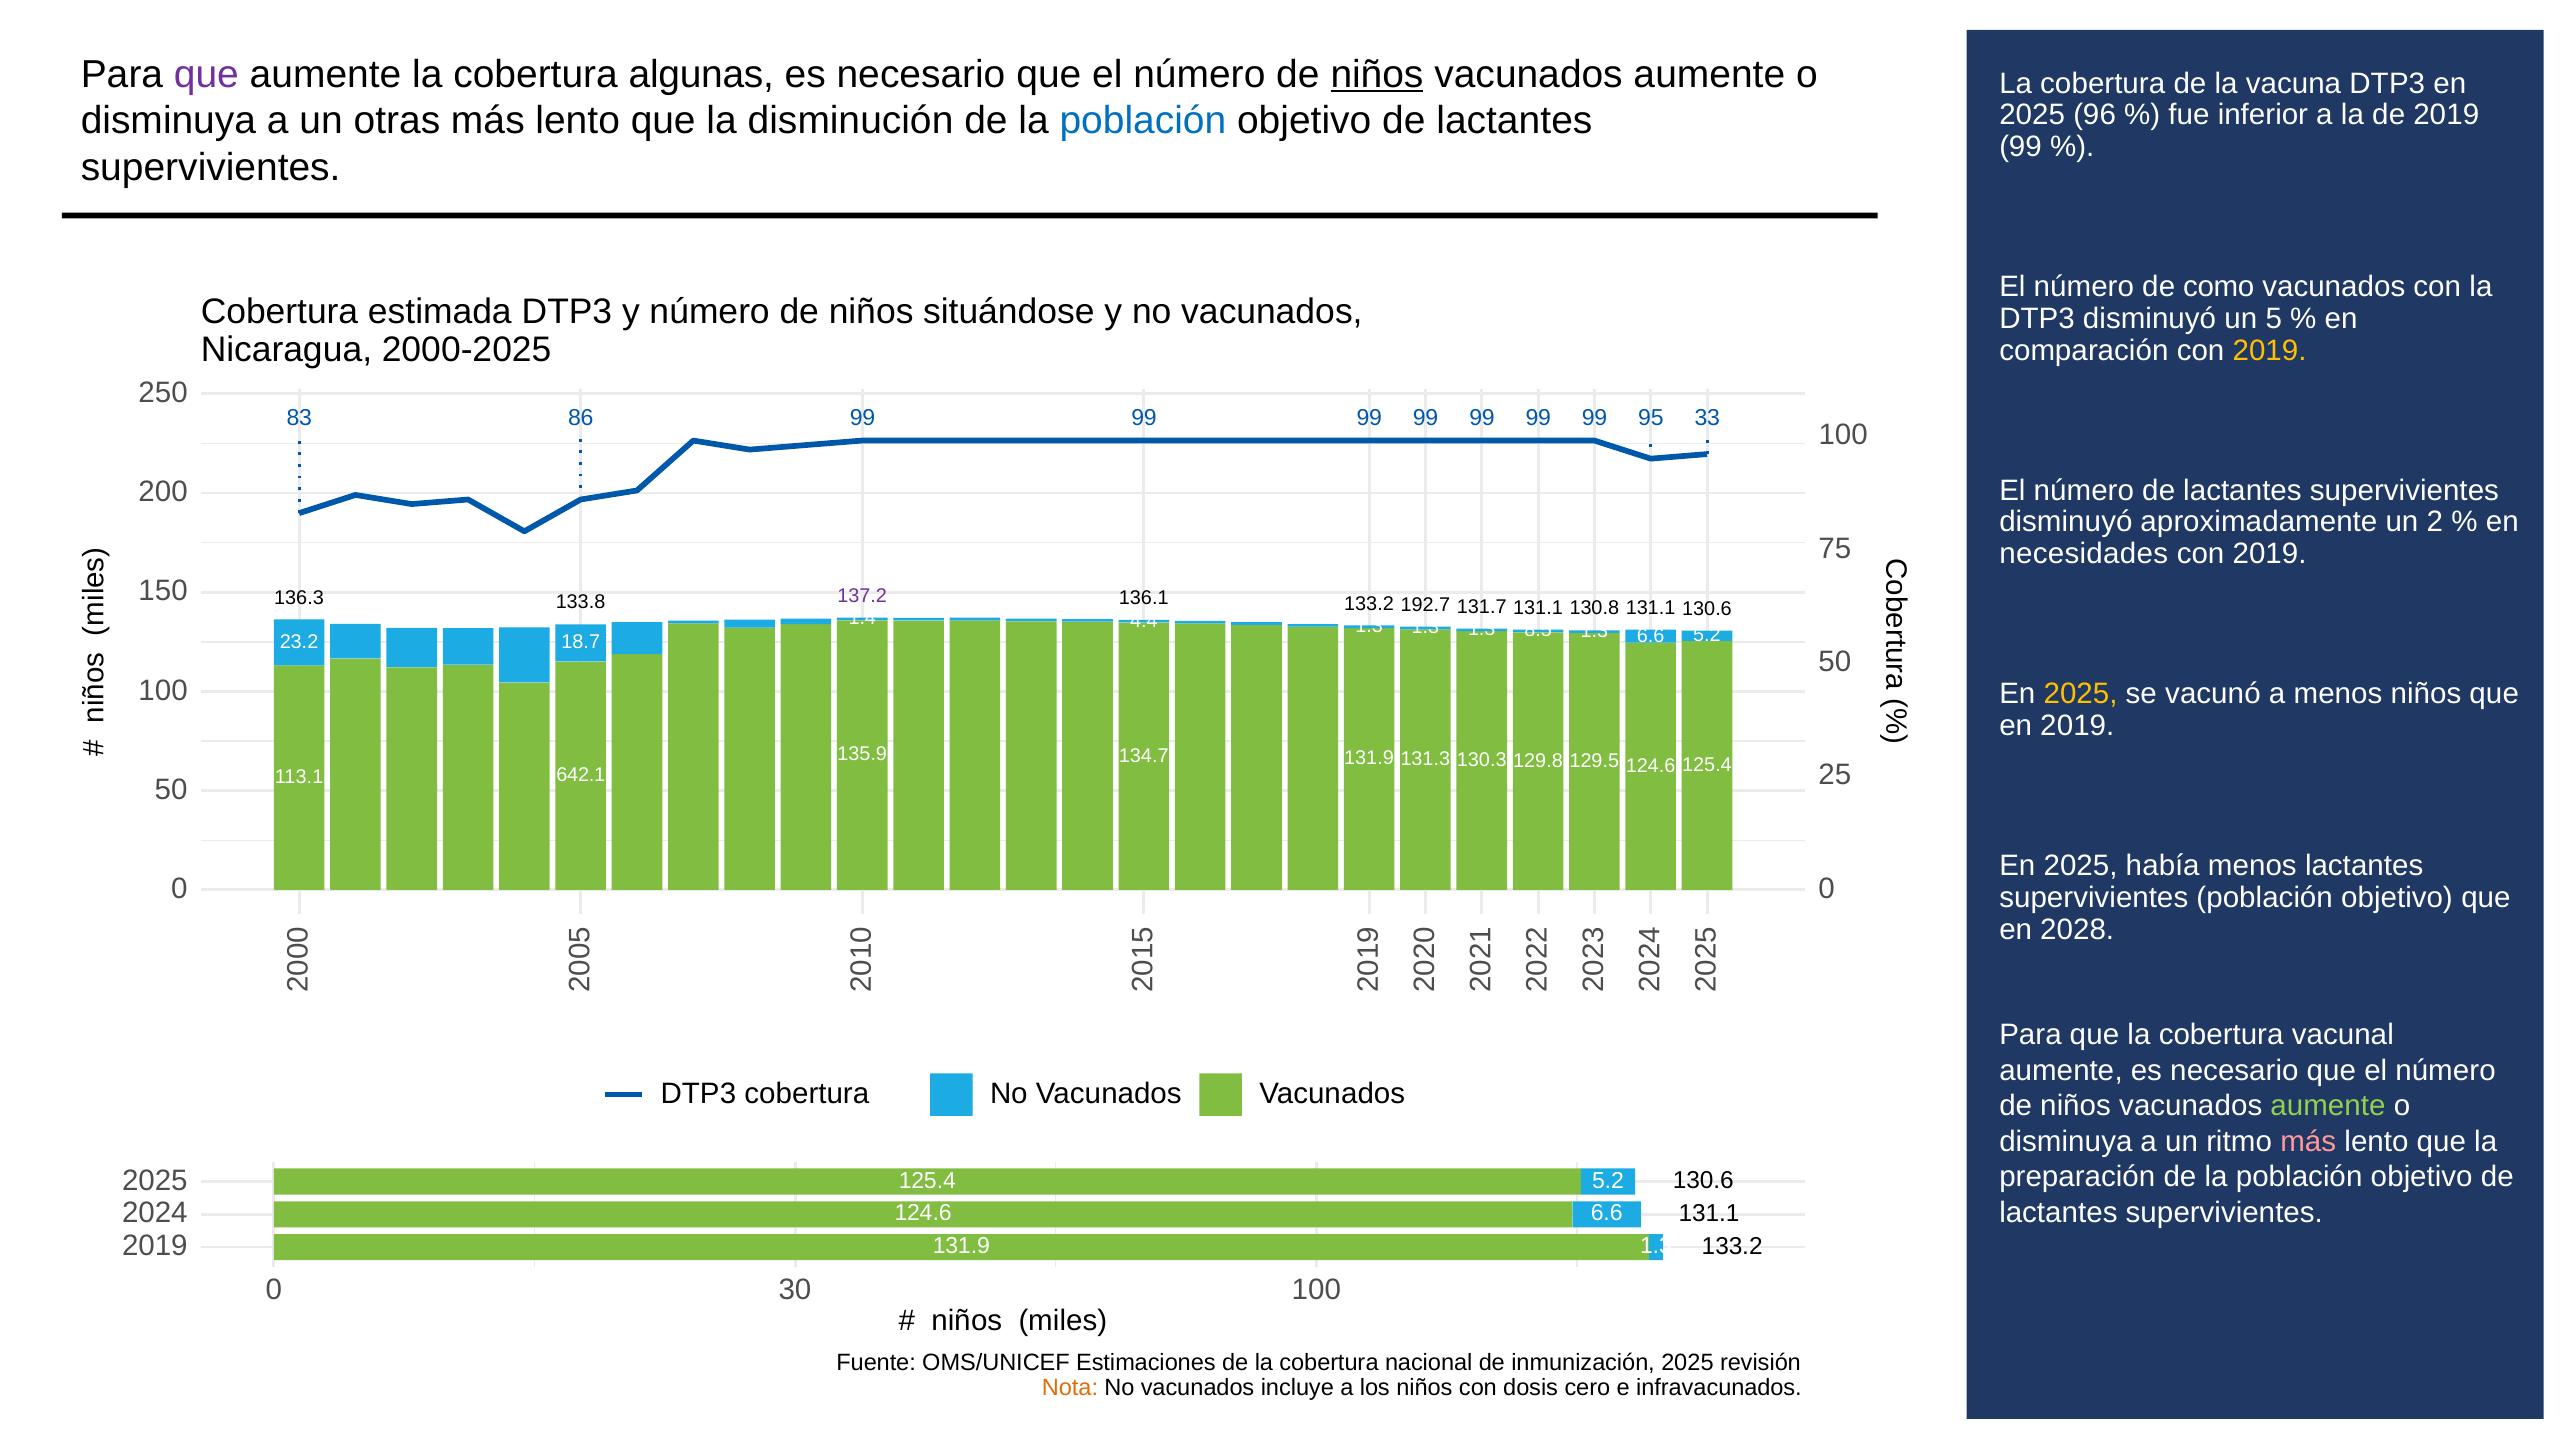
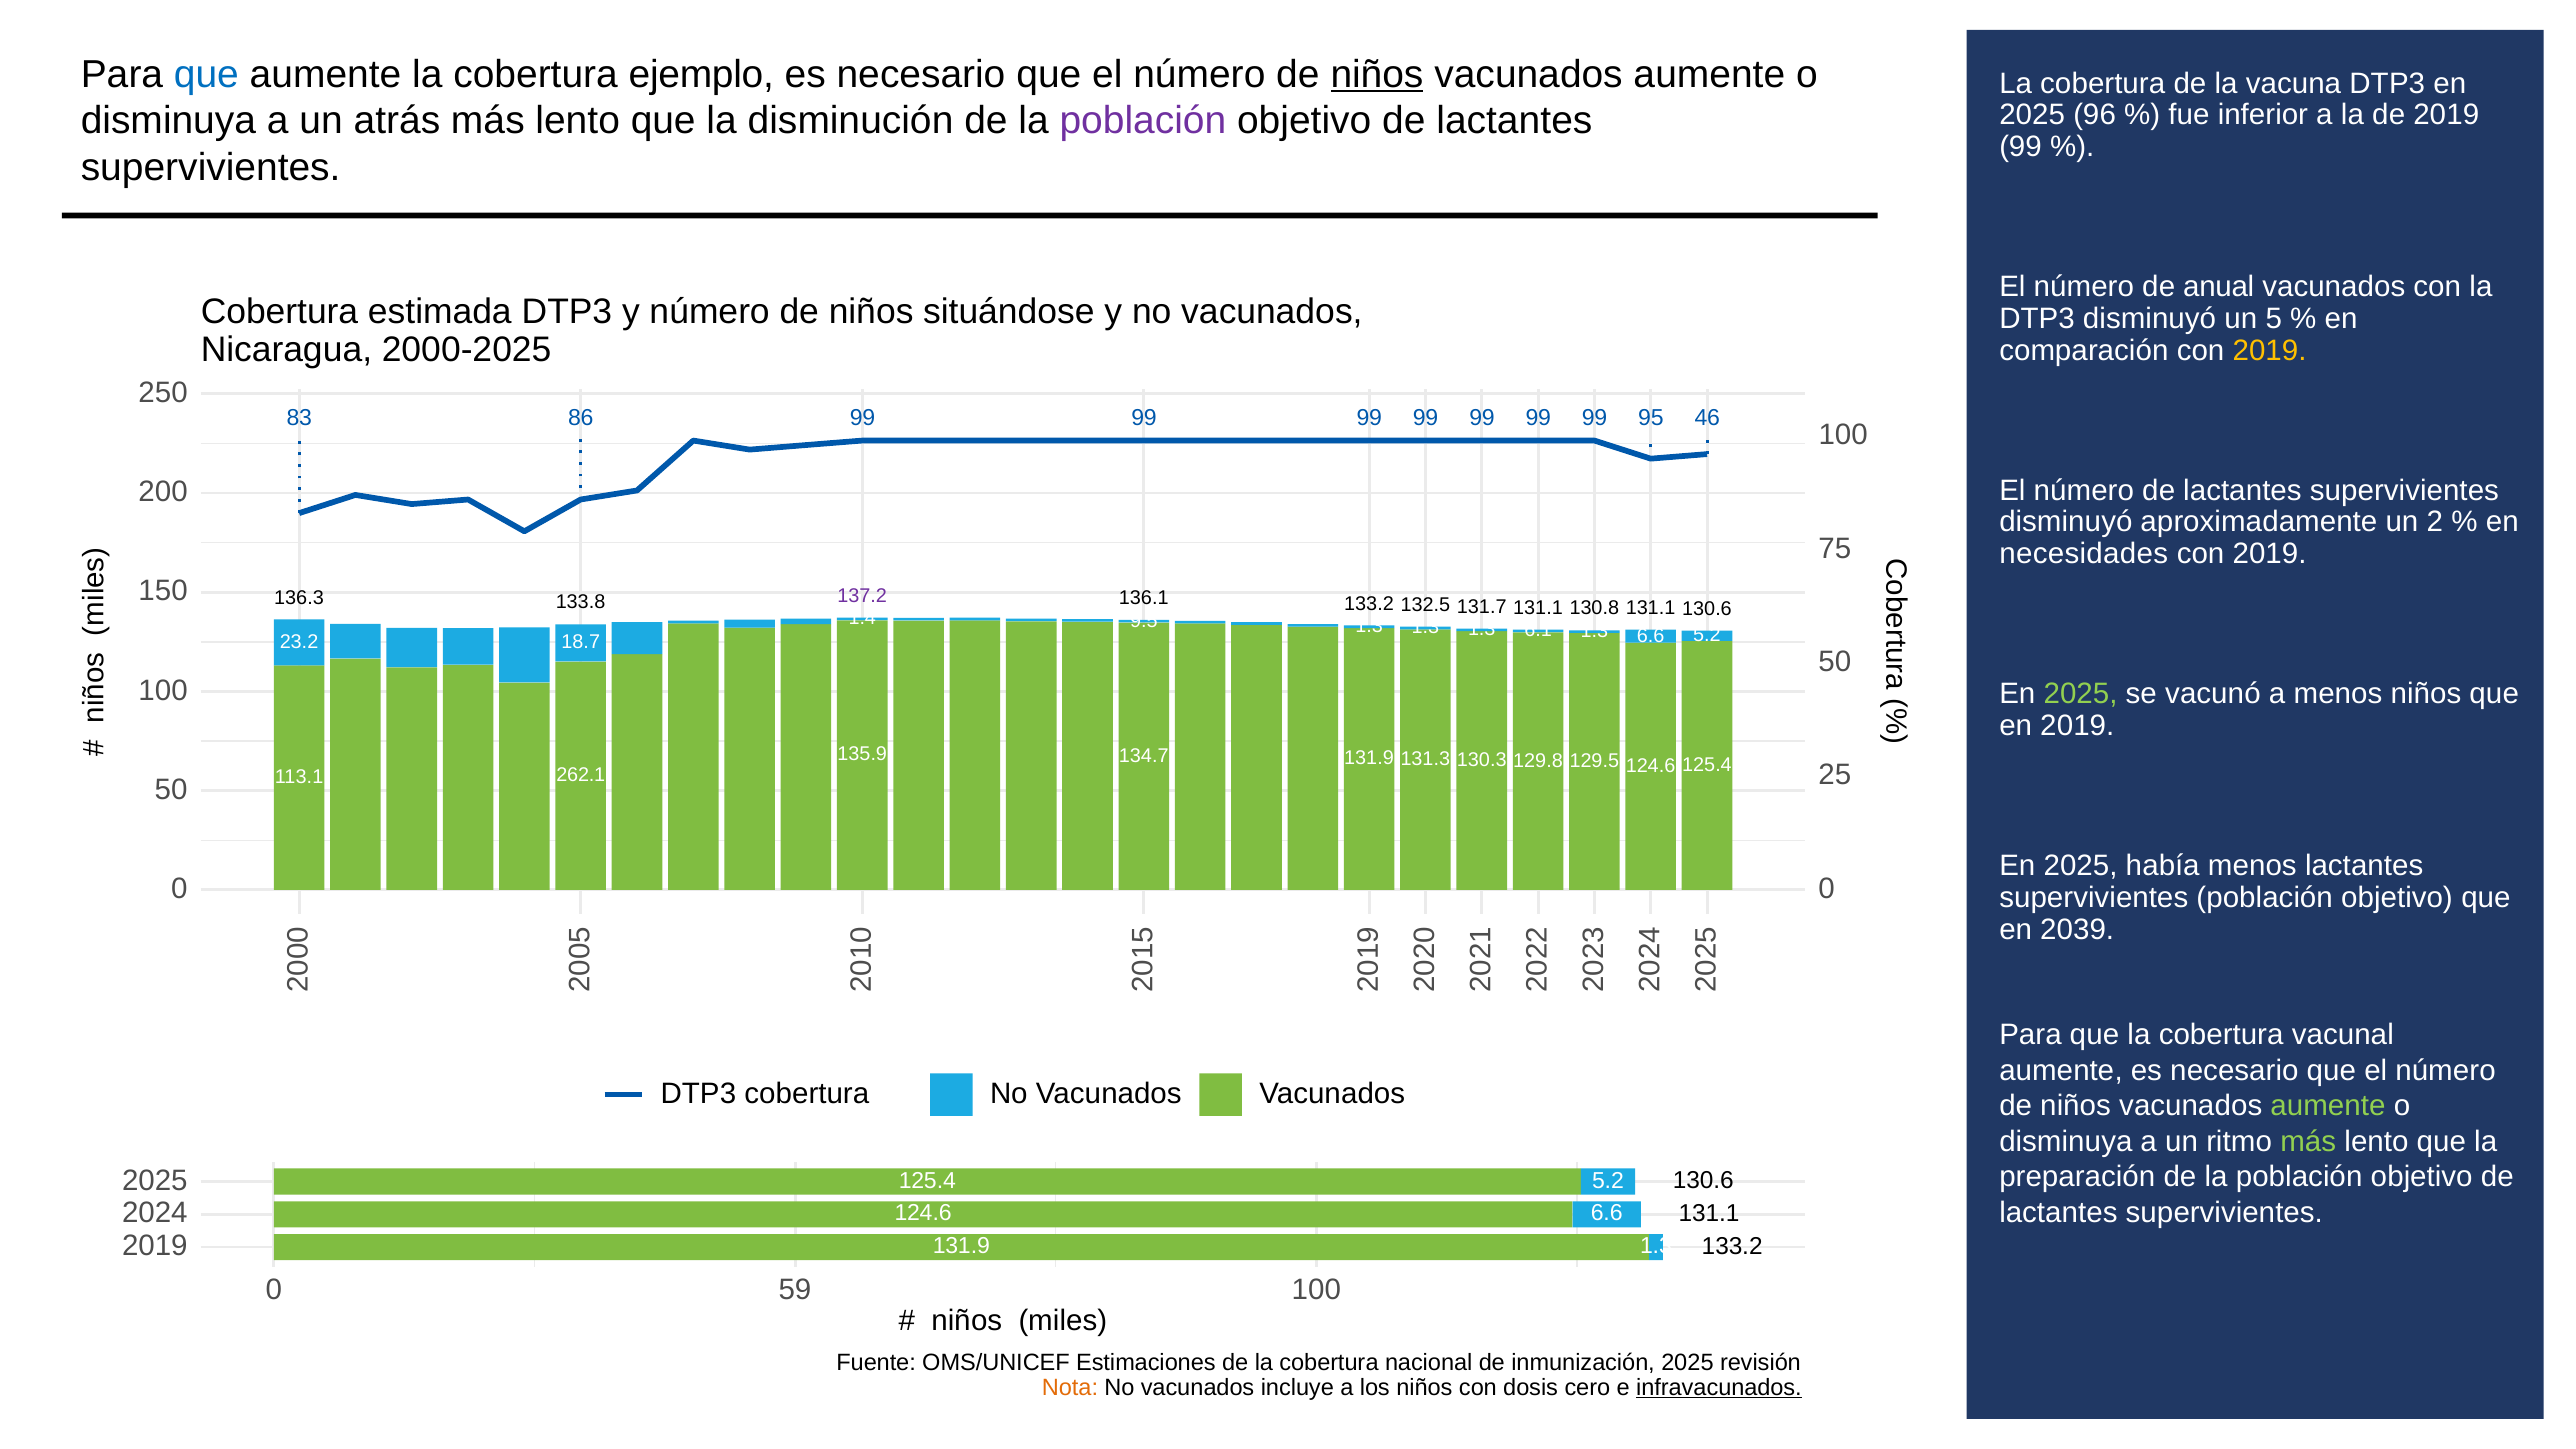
que at (206, 74) colour: purple -> blue
algunas: algunas -> ejemplo
otras: otras -> atrás
población at (1143, 121) colour: blue -> purple
como: como -> anual
33: 33 -> 46
192.7: 192.7 -> 132.5
4.4: 4.4 -> 9.5
8.5: 8.5 -> 6.1
2025 at (2081, 694) colour: yellow -> light green
642.1: 642.1 -> 262.1
2028: 2028 -> 2039
más at (2308, 1141) colour: pink -> light green
30: 30 -> 59
infravacunados underline: none -> present
